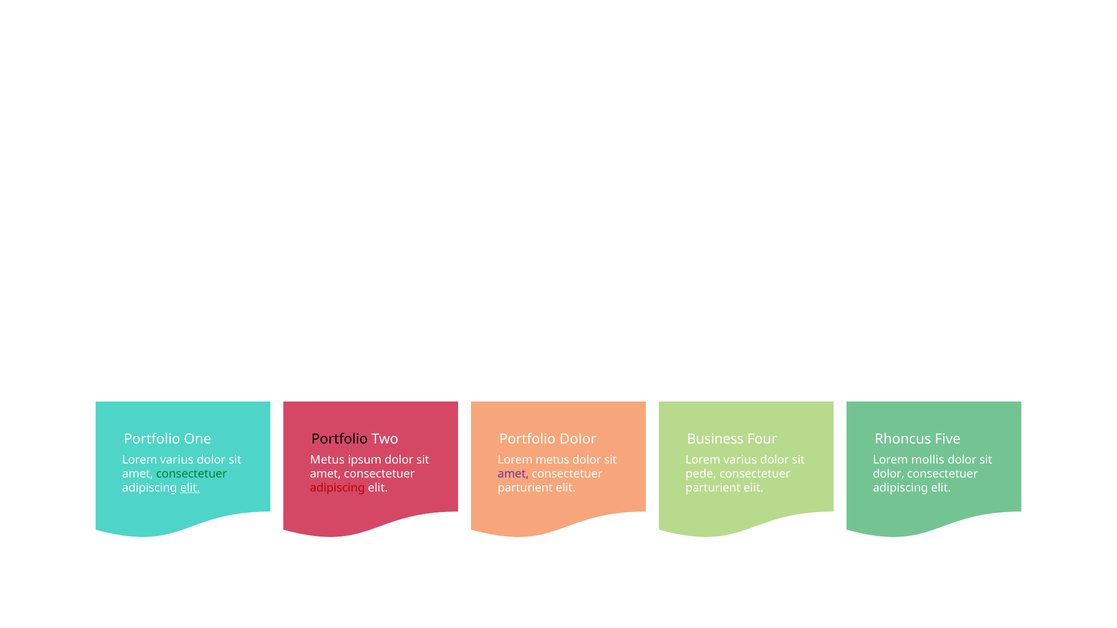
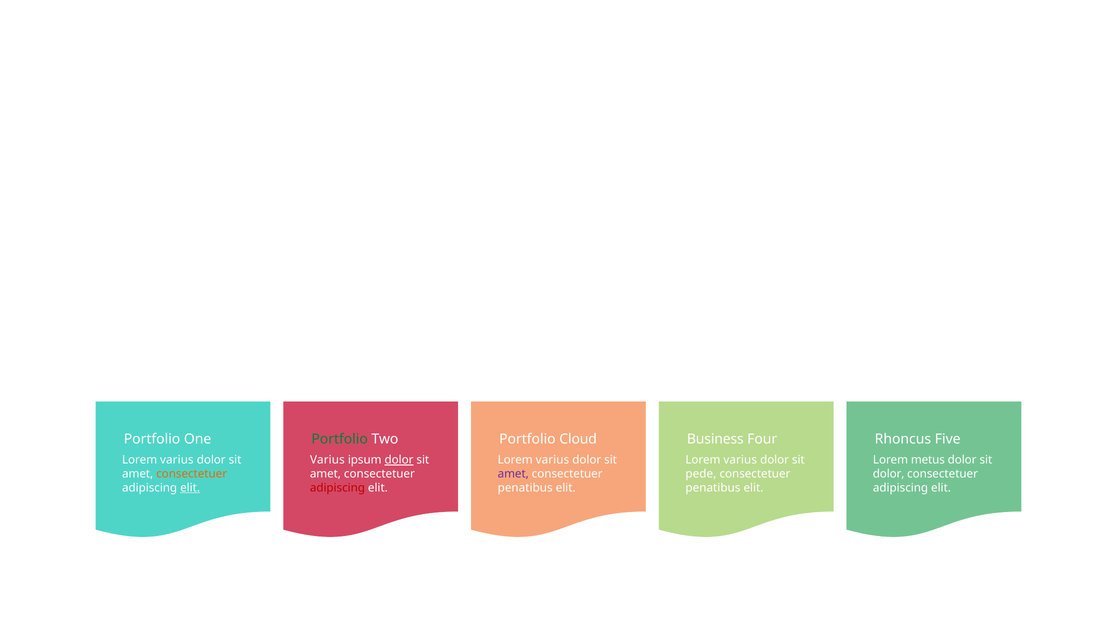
Portfolio at (340, 439) colour: black -> green
Portfolio Dolor: Dolor -> Cloud
Metus at (327, 460): Metus -> Varius
dolor at (399, 460) underline: none -> present
metus at (553, 460): metus -> varius
mollis: mollis -> metus
consectetuer at (192, 474) colour: green -> orange
parturient at (525, 488): parturient -> penatibus
parturient at (713, 488): parturient -> penatibus
